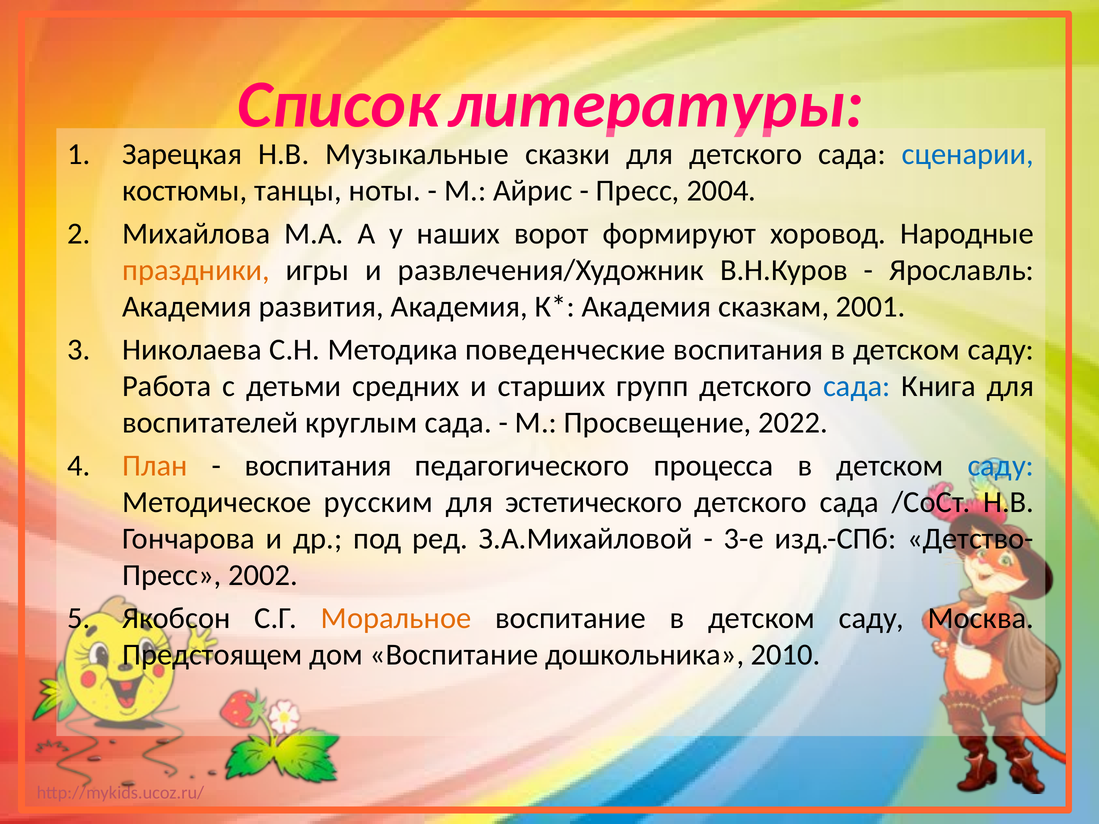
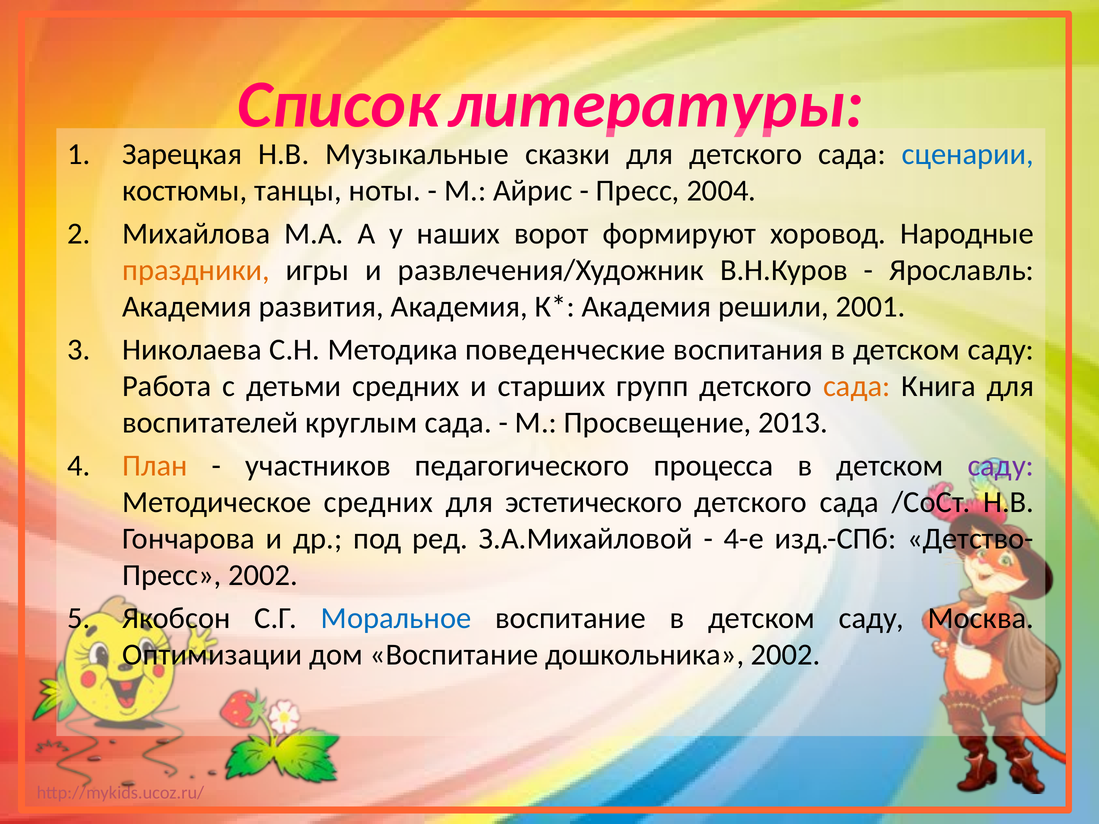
сказкам: сказкам -> решили
сада at (857, 386) colour: blue -> orange
2022: 2022 -> 2013
воспитания at (318, 466): воспитания -> участников
саду at (1001, 466) colour: blue -> purple
Методическое русским: русским -> средних
3-е: 3-е -> 4-е
Моральное colour: orange -> blue
Предстоящем: Предстоящем -> Оптимизации
дошкольника 2010: 2010 -> 2002
